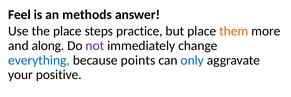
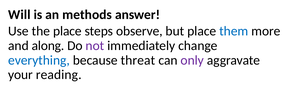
Feel: Feel -> Will
practice: practice -> observe
them colour: orange -> blue
points: points -> threat
only colour: blue -> purple
positive: positive -> reading
